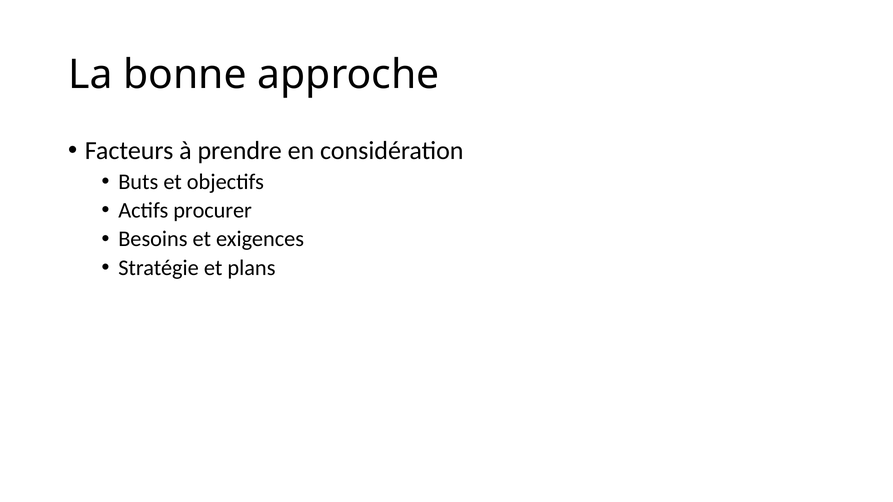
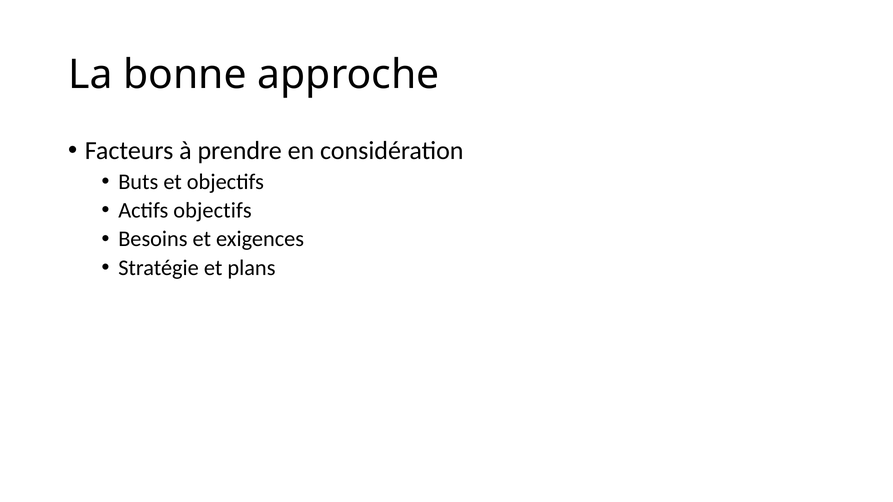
Actifs procurer: procurer -> objectifs
